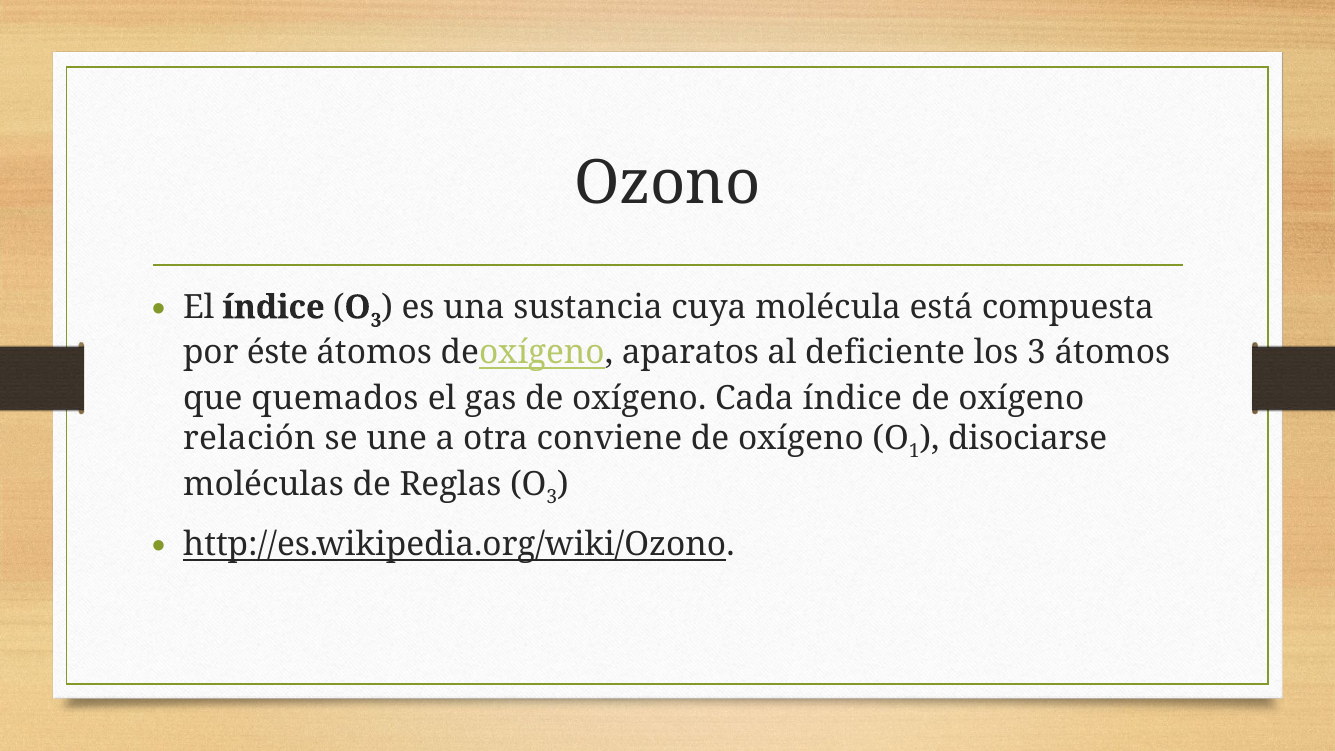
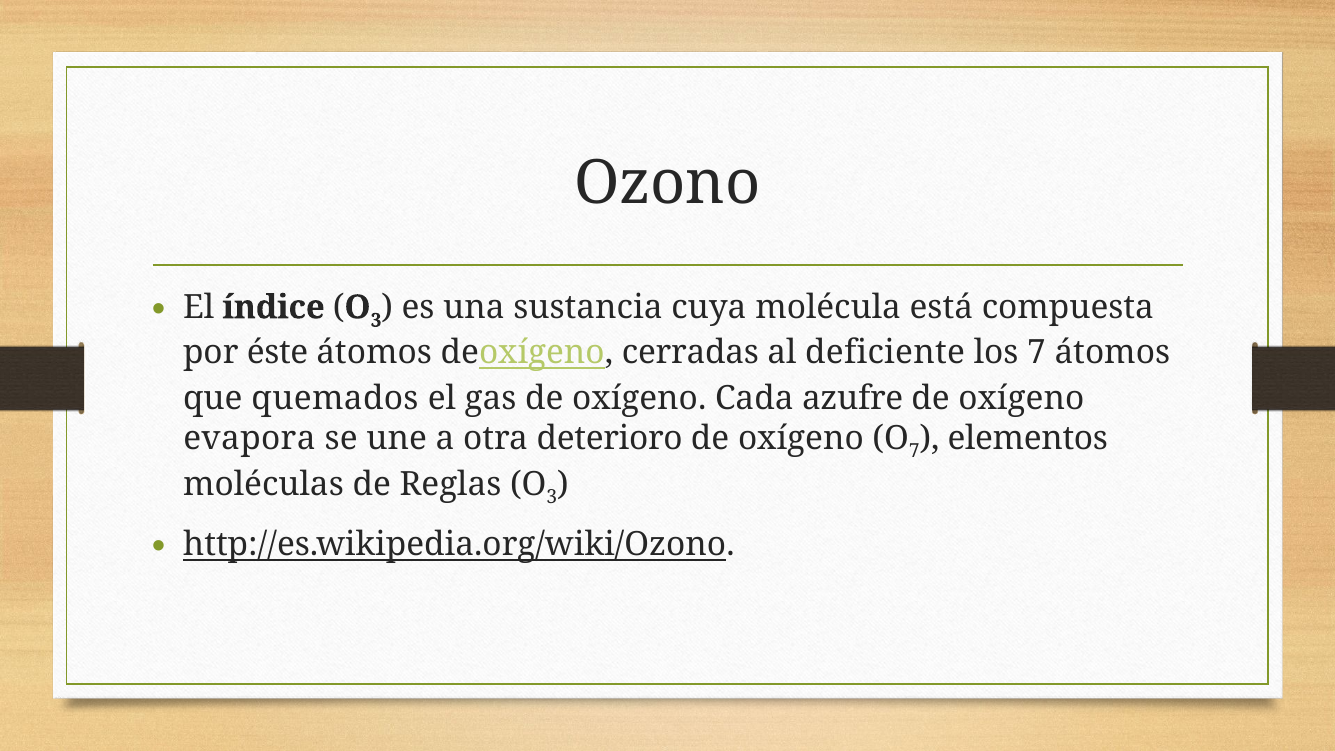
aparatos: aparatos -> cerradas
los 3: 3 -> 7
Cada índice: índice -> azufre
relación: relación -> evapora
conviene: conviene -> deterioro
1 at (914, 452): 1 -> 7
disociarse: disociarse -> elementos
